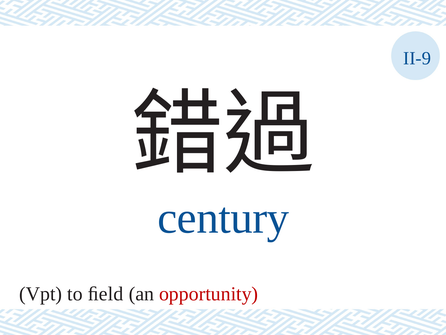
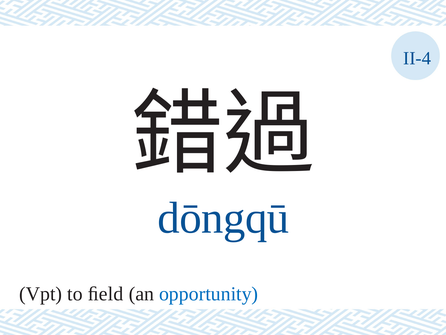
II-9: II-9 -> II-4
century: century -> dōngqū
opportunity colour: red -> blue
